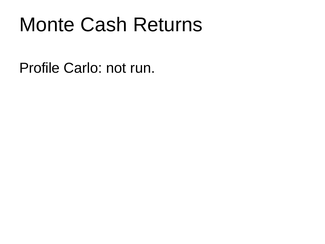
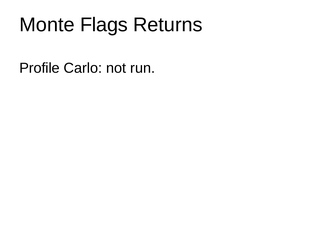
Cash: Cash -> Flags
